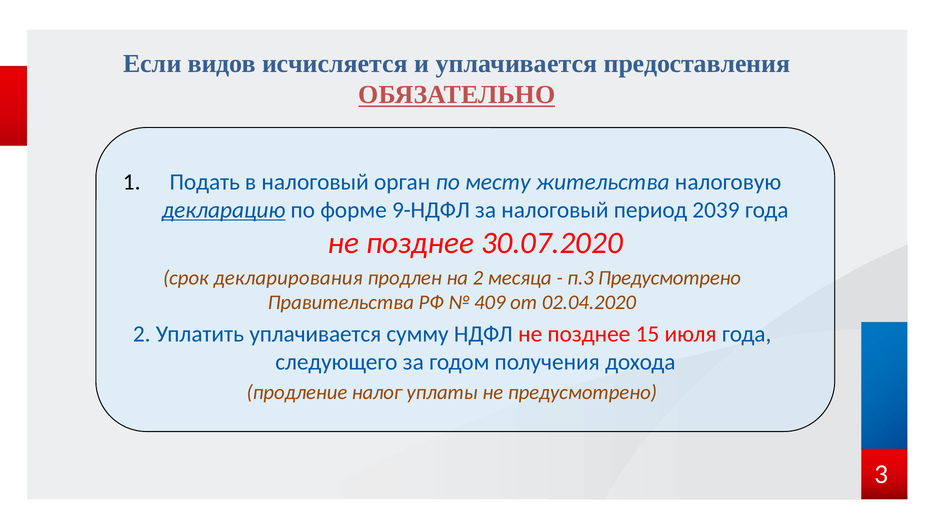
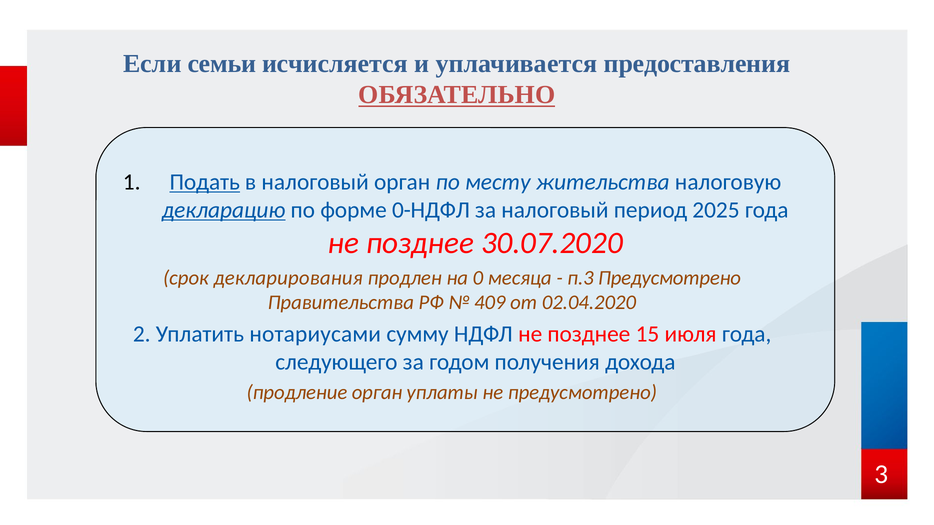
видов: видов -> семьи
Подать underline: none -> present
9-НДФЛ: 9-НДФЛ -> 0-НДФЛ
2039: 2039 -> 2025
на 2: 2 -> 0
Уплатить уплачивается: уплачивается -> нотариусами
продление налог: налог -> орган
